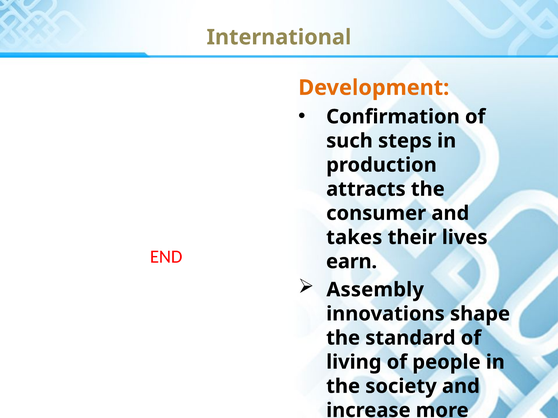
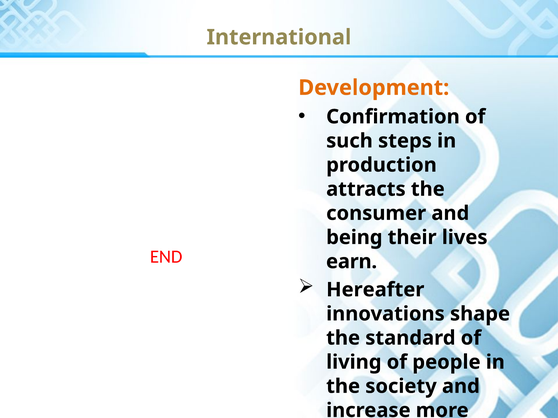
takes: takes -> being
Assembly: Assembly -> Hereafter
